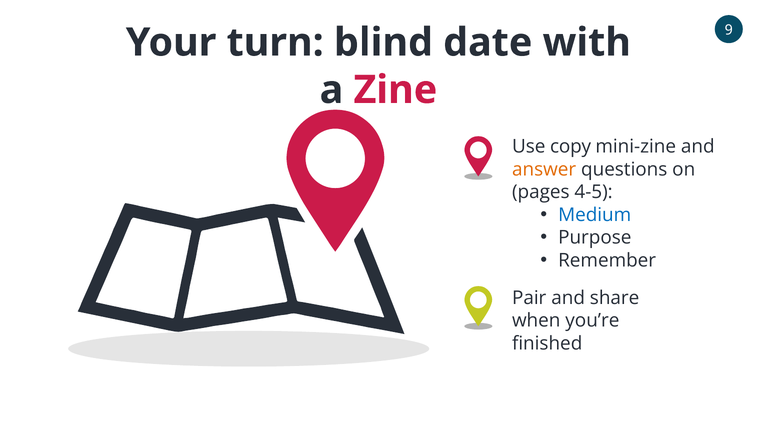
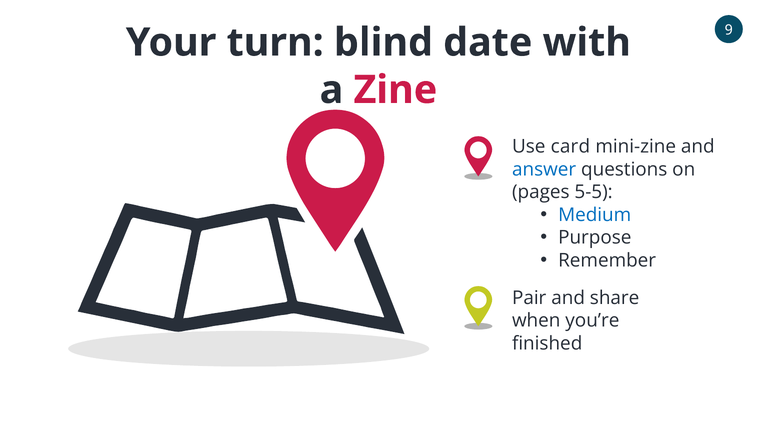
copy: copy -> card
answer colour: orange -> blue
4-5: 4-5 -> 5-5
